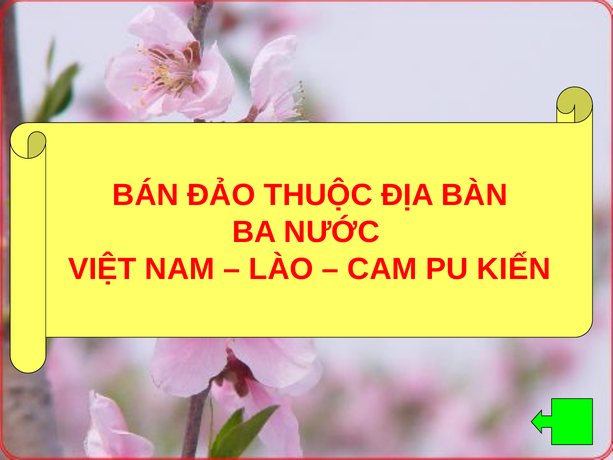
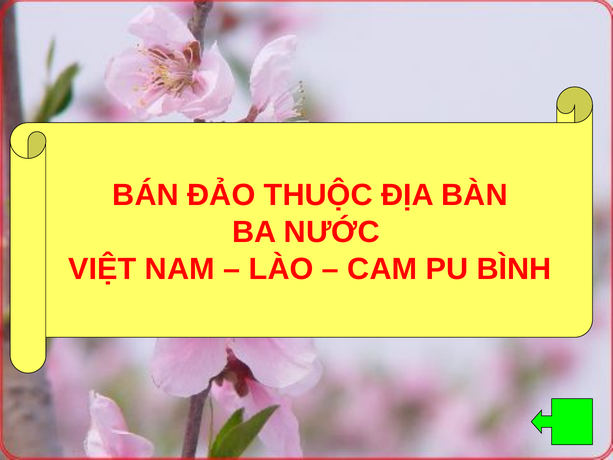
KIẾN: KIẾN -> BÌNH
